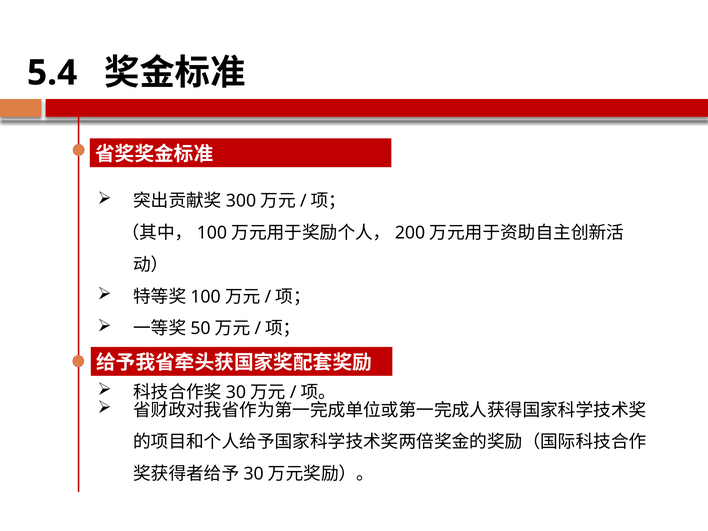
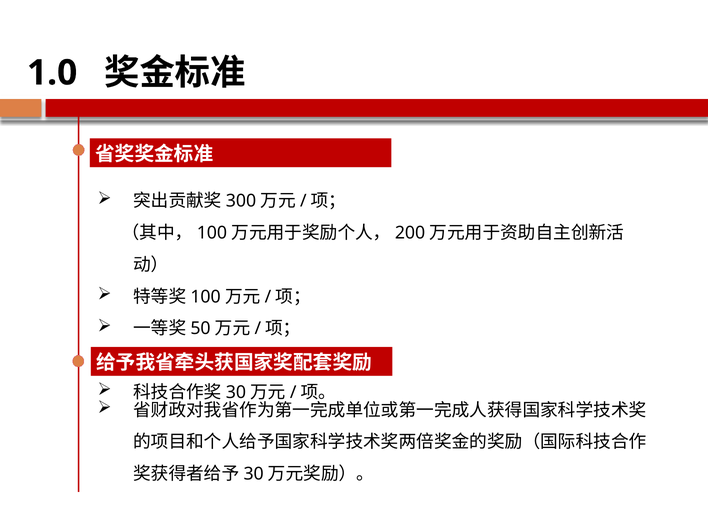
5.4: 5.4 -> 1.0
